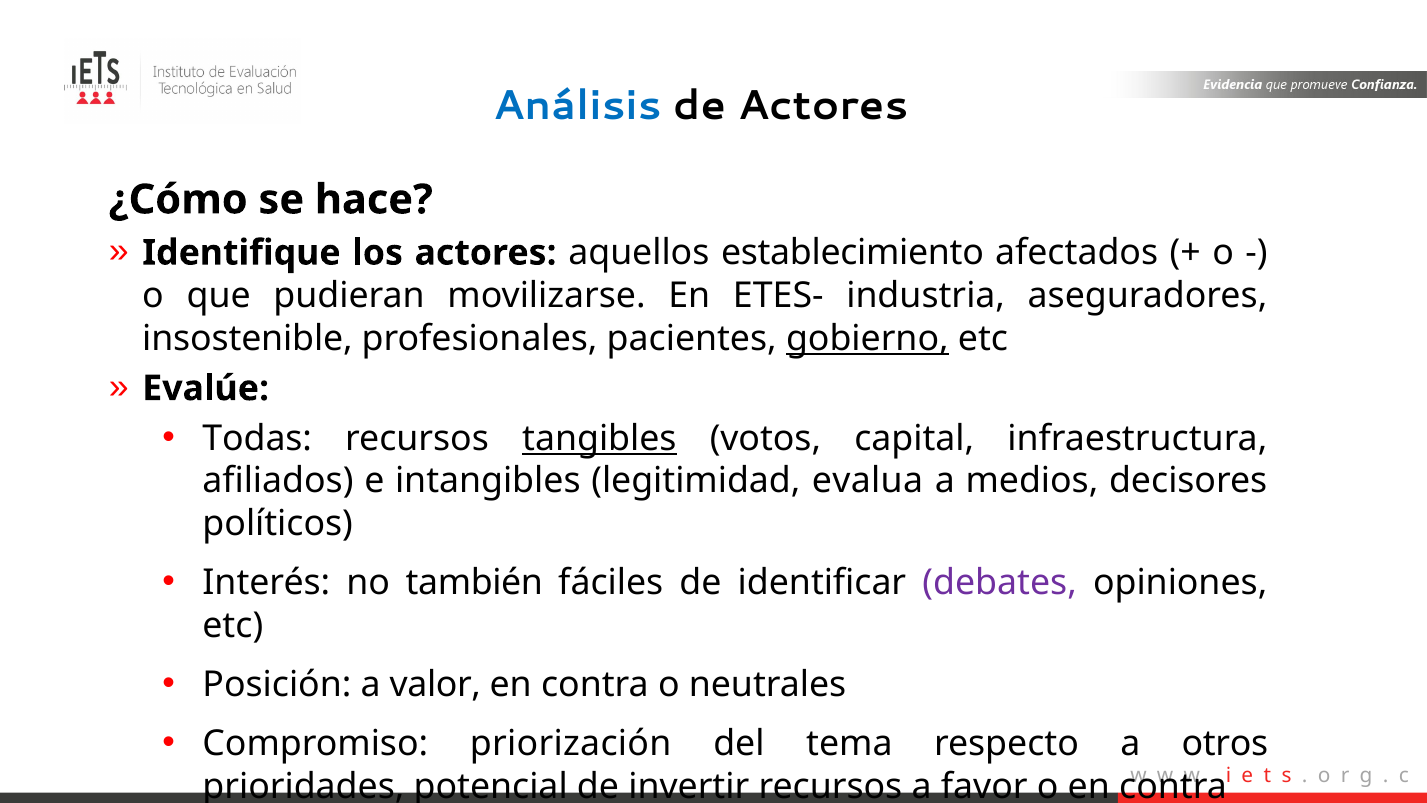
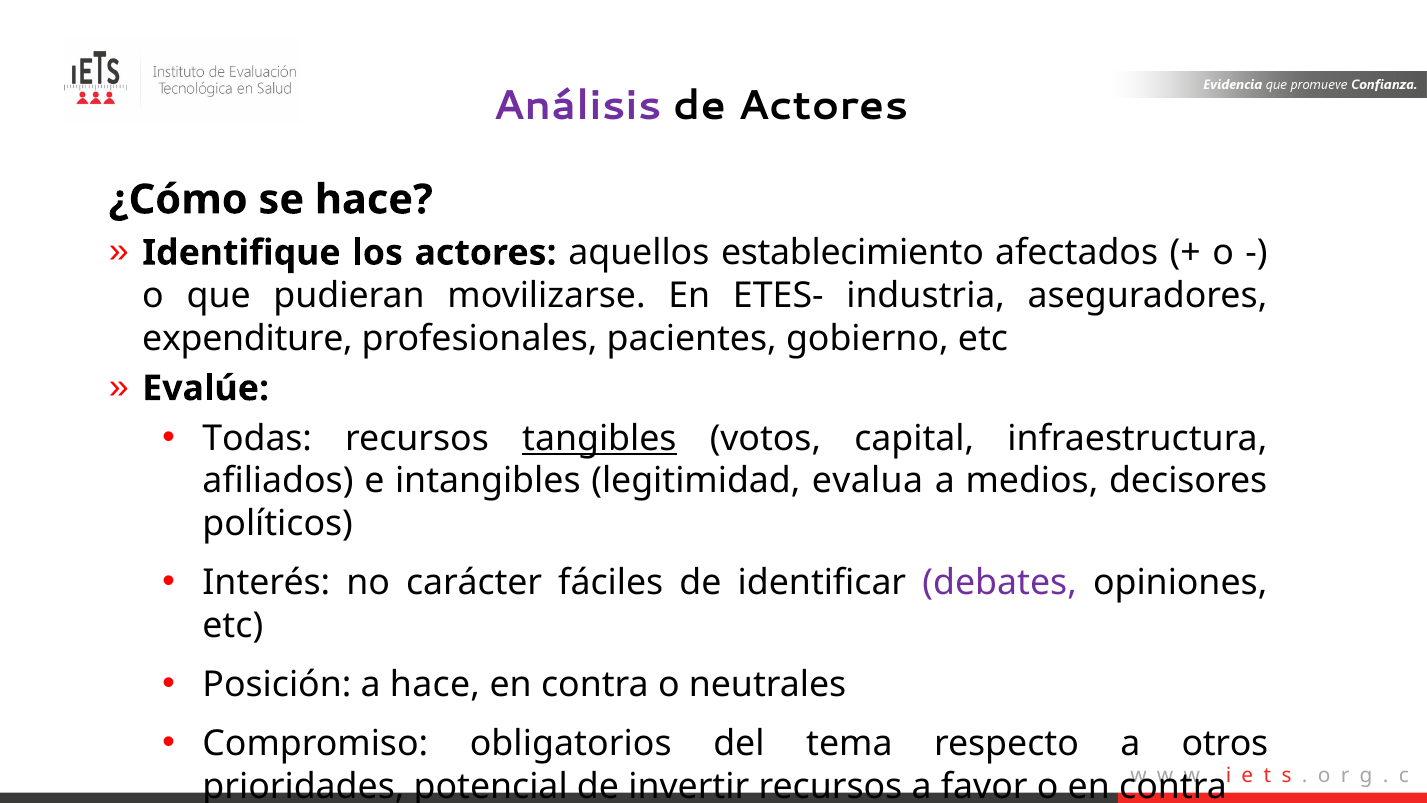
Análisis colour: blue -> purple
insostenible: insostenible -> expenditure
gobierno underline: present -> none
también: también -> carácter
a valor: valor -> hace
priorización: priorización -> obligatorios
